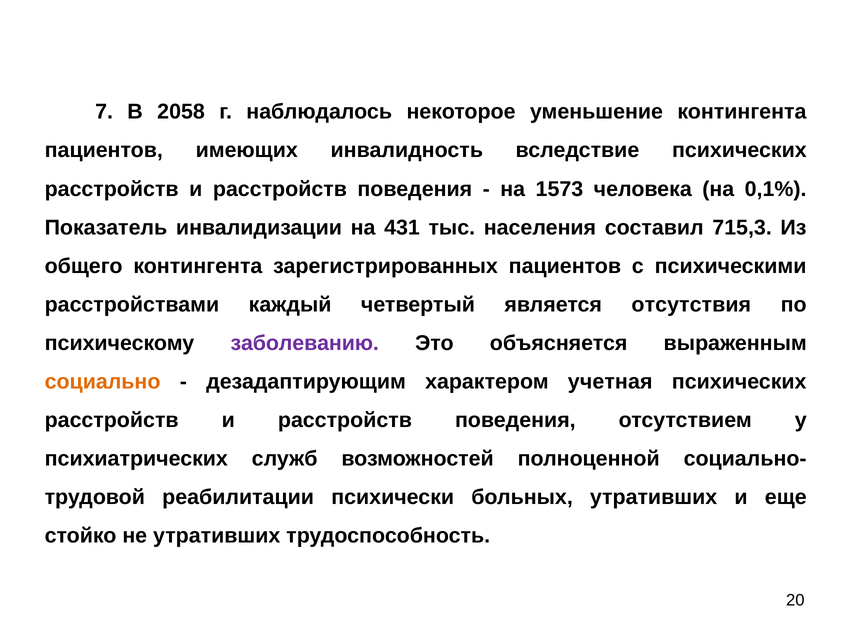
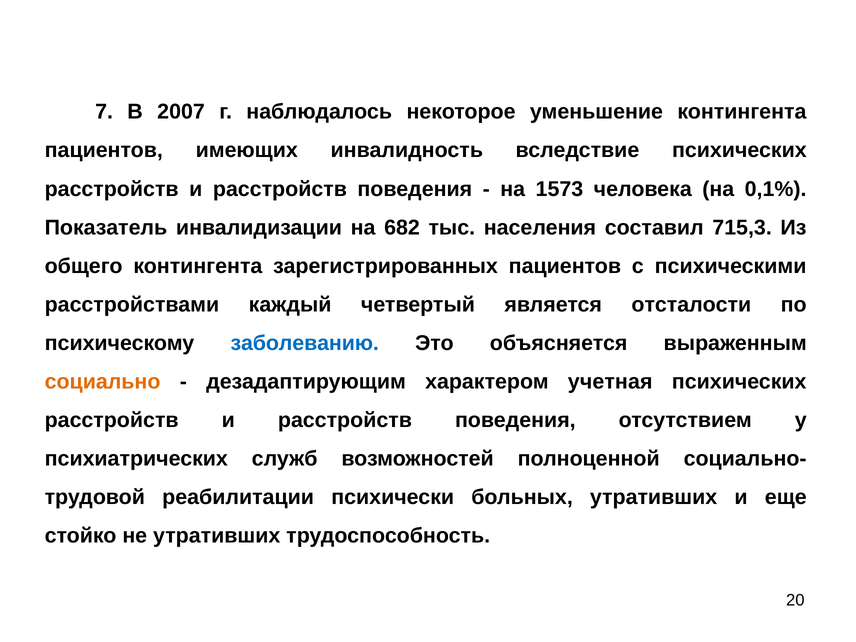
2058: 2058 -> 2007
431: 431 -> 682
отсутствия: отсутствия -> отсталости
заболеванию colour: purple -> blue
